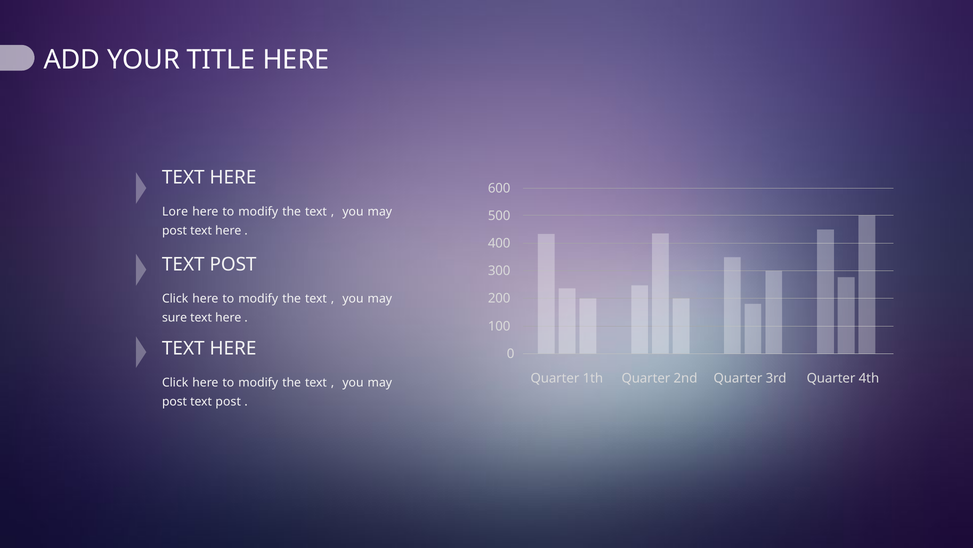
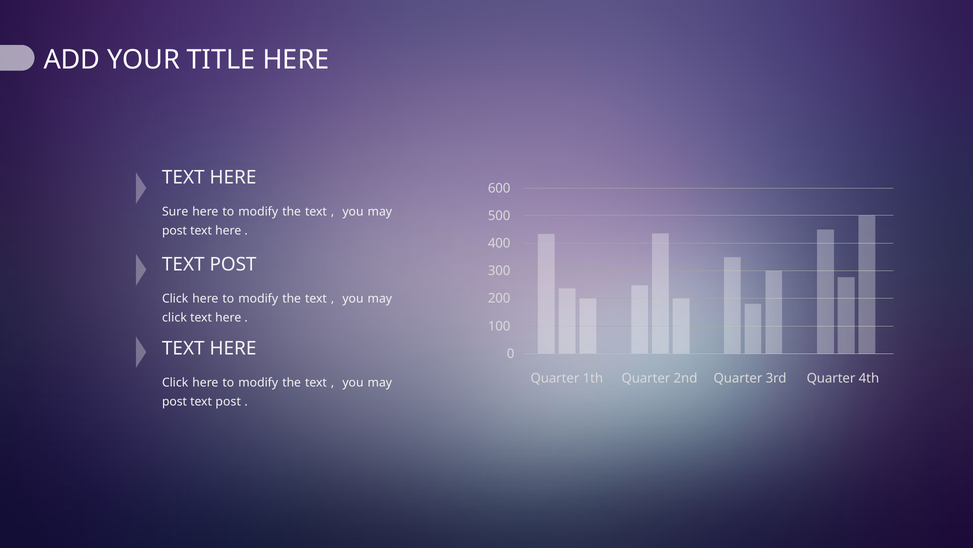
Lore: Lore -> Sure
sure at (175, 317): sure -> click
